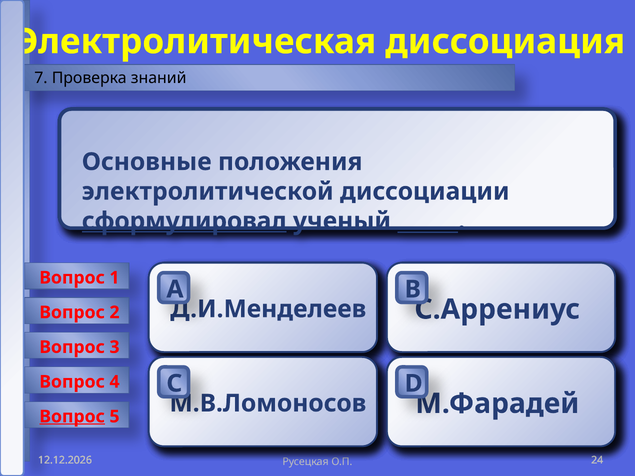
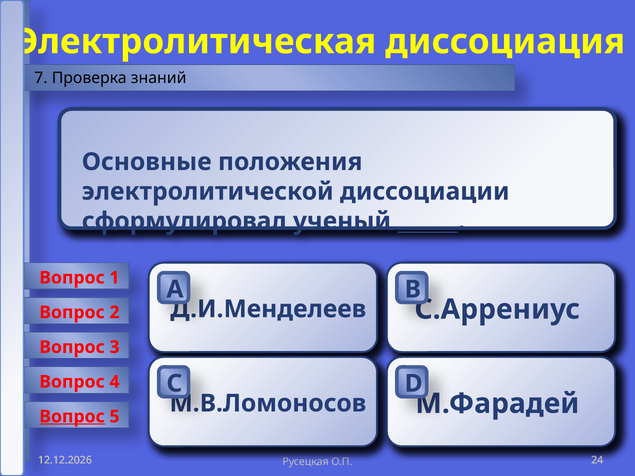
сформулировал underline: present -> none
